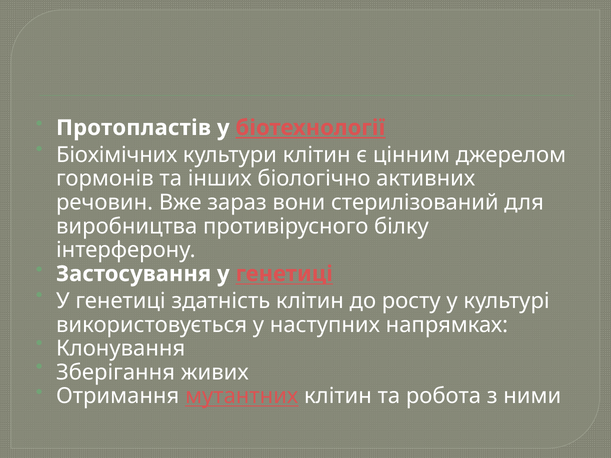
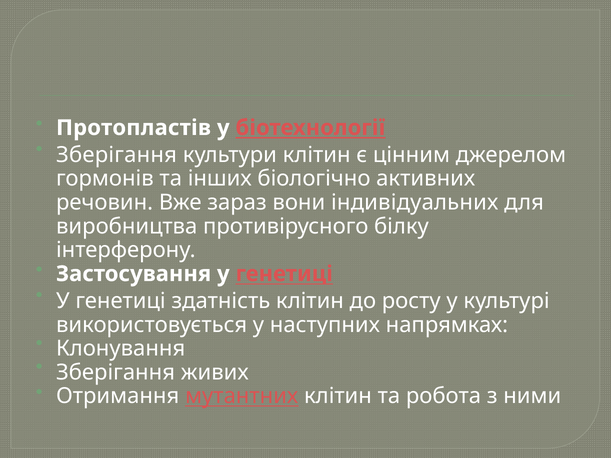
Біохімічних at (117, 155): Біохімічних -> Зберігання
стерилізований: стерилізований -> індивідуальних
